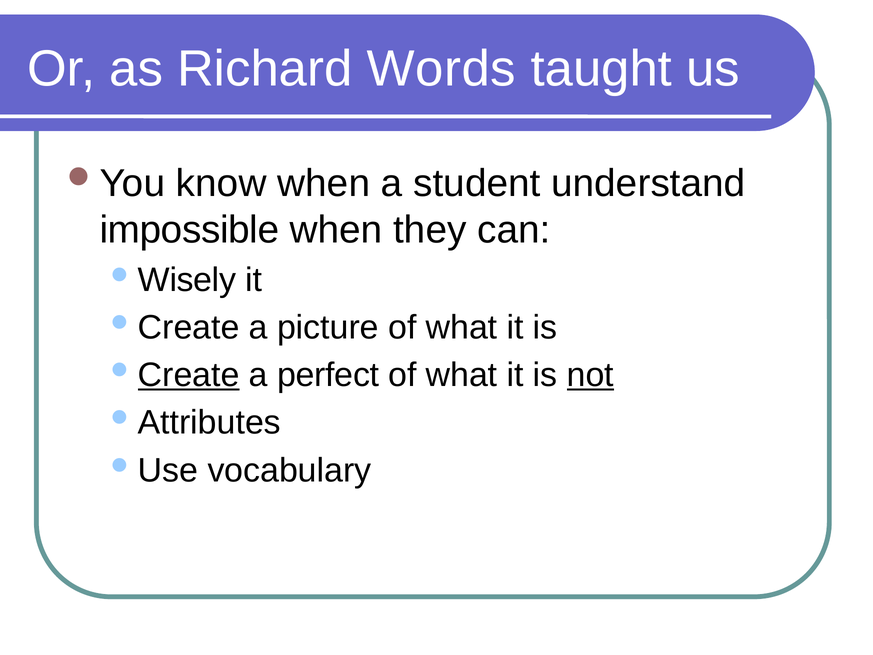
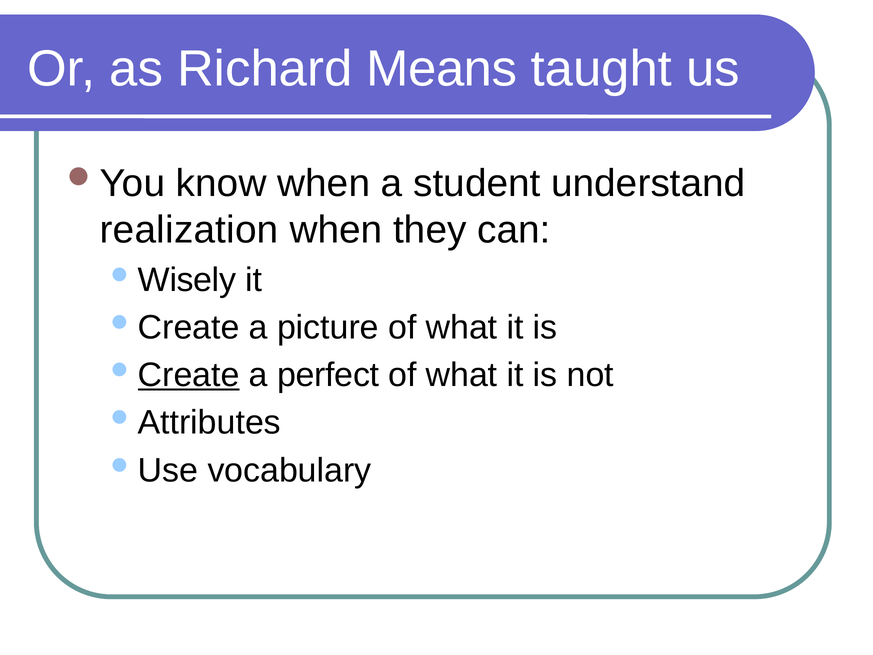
Words: Words -> Means
impossible: impossible -> realization
not underline: present -> none
